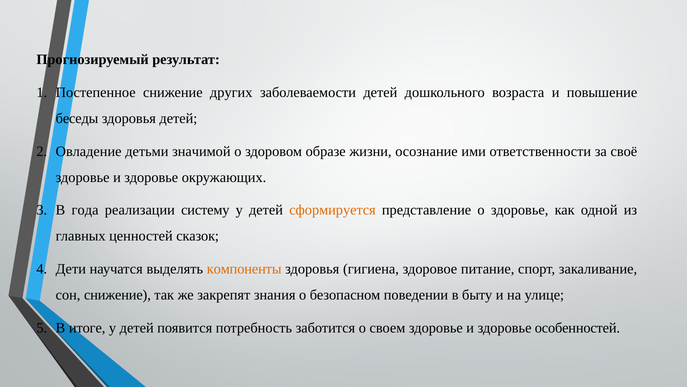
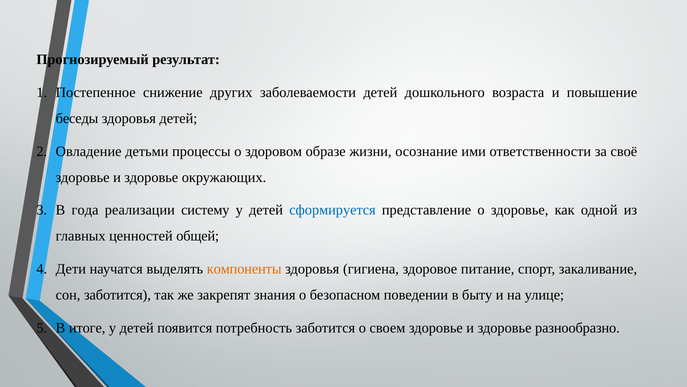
значимой: значимой -> процессы
сформируется colour: orange -> blue
сказок: сказок -> общей
сон снижение: снижение -> заботится
особенностей: особенностей -> разнообразно
